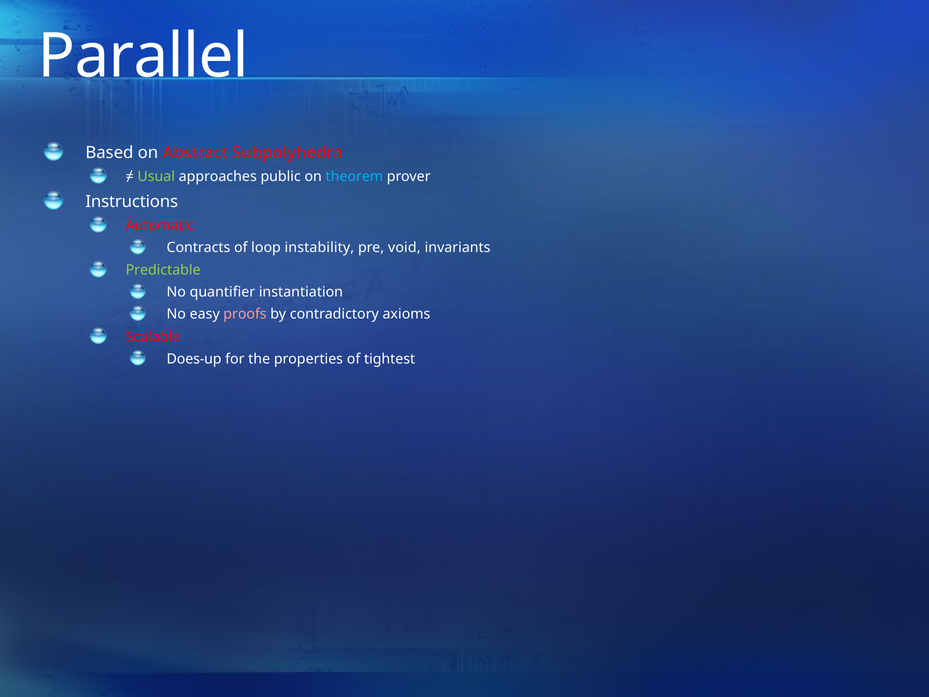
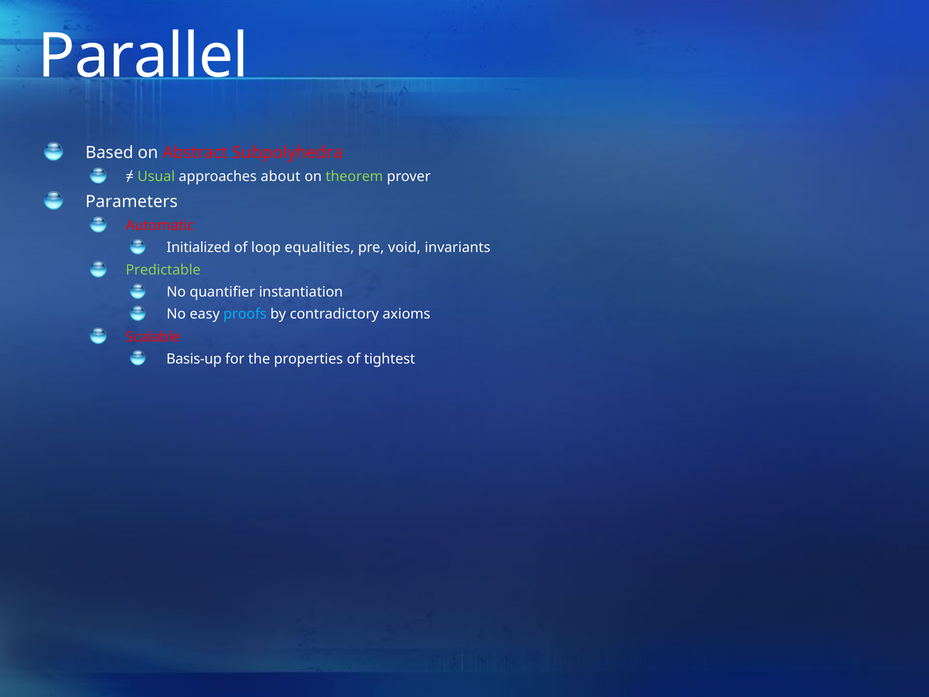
public: public -> about
theorem colour: light blue -> light green
Instructions: Instructions -> Parameters
Contracts: Contracts -> Initialized
instability: instability -> equalities
proofs colour: pink -> light blue
Does-up: Does-up -> Basis-up
